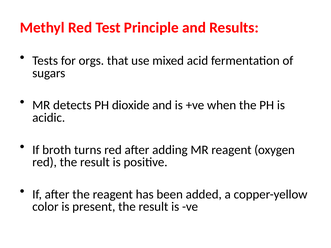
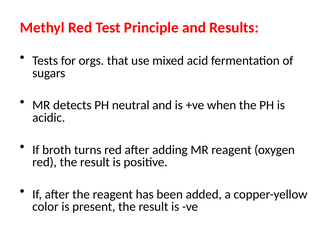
dioxide: dioxide -> neutral
